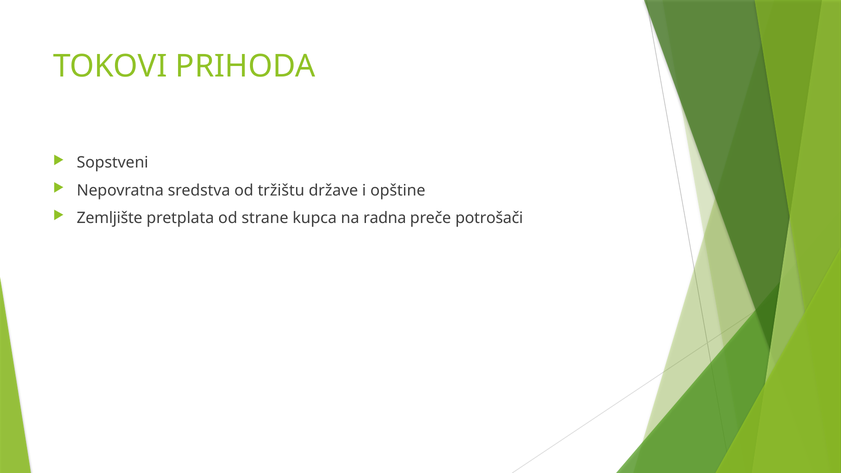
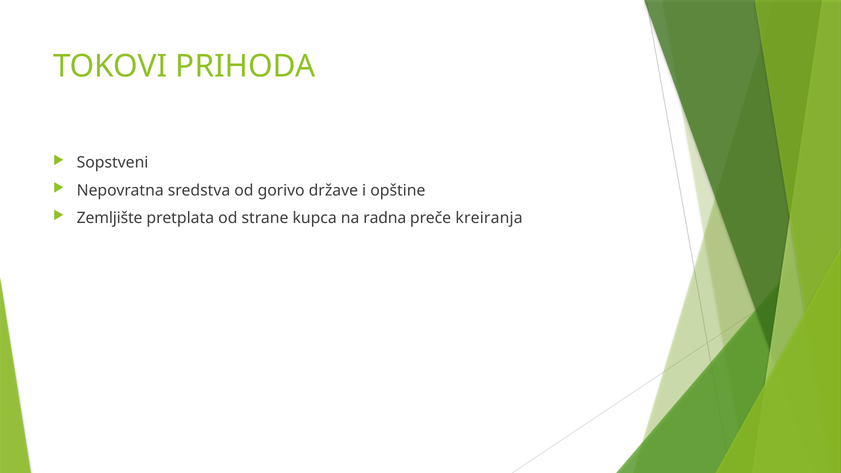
tržištu: tržištu -> gorivo
potrošači: potrošači -> kreiranja
